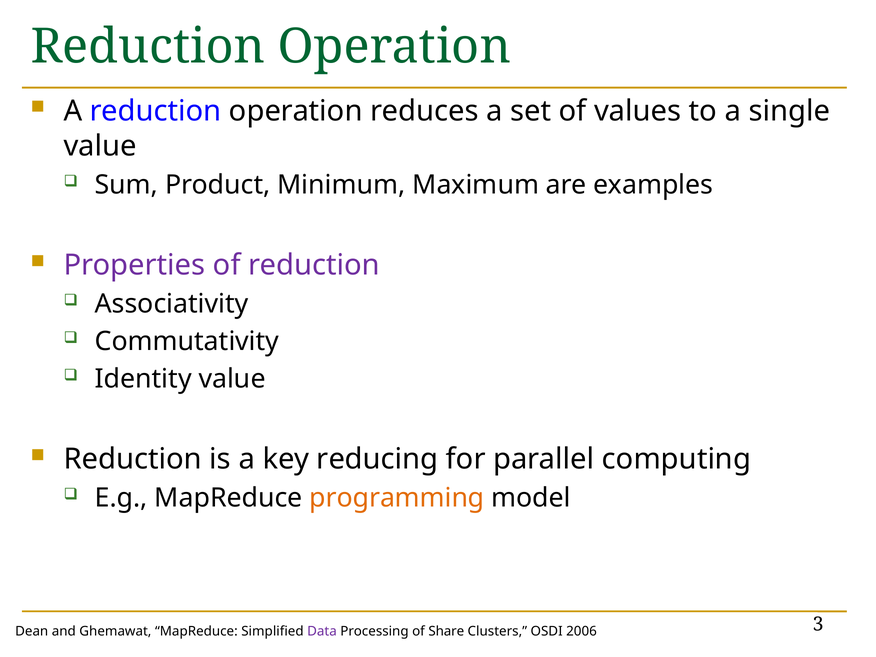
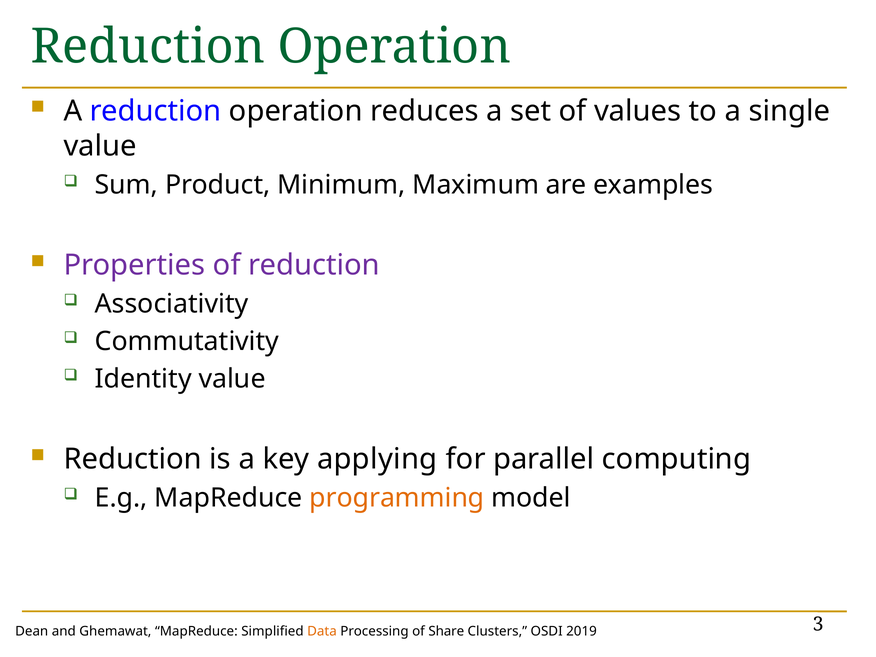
reducing: reducing -> applying
Data colour: purple -> orange
2006: 2006 -> 2019
